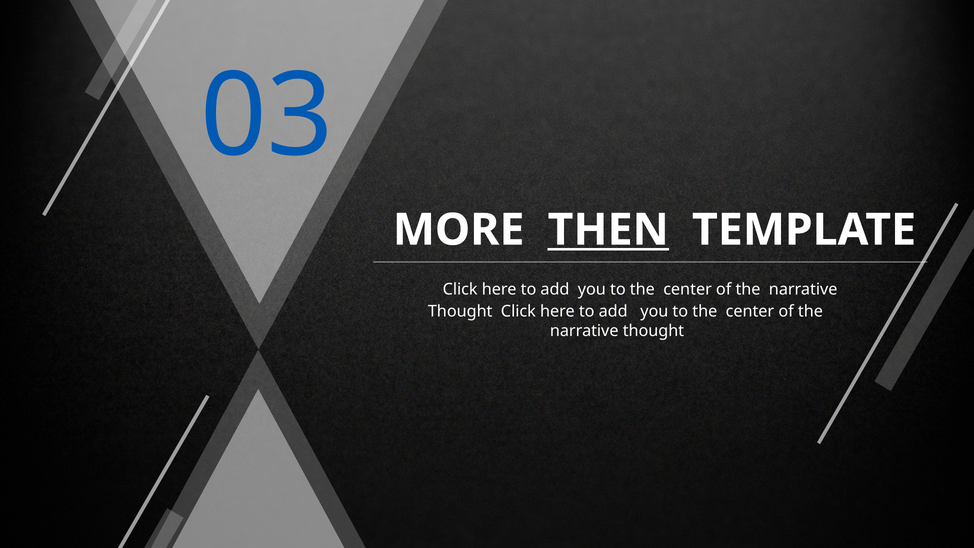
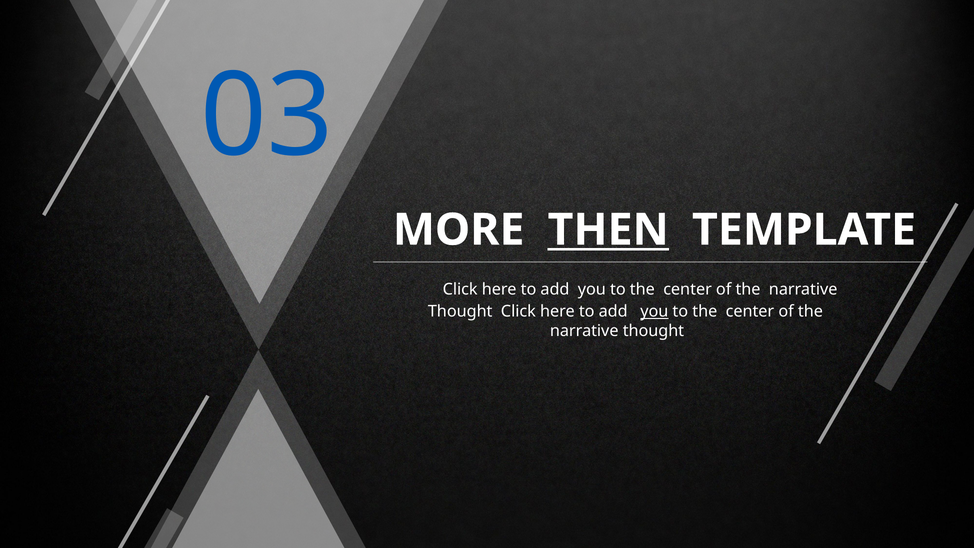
you at (654, 311) underline: none -> present
